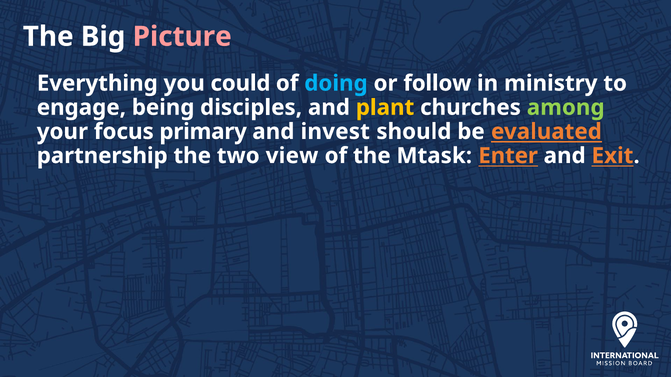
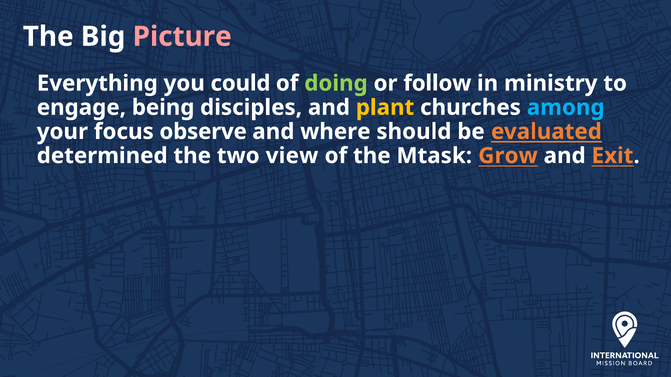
doing colour: light blue -> light green
among colour: light green -> light blue
primary: primary -> observe
invest: invest -> where
partnership: partnership -> determined
Enter: Enter -> Grow
